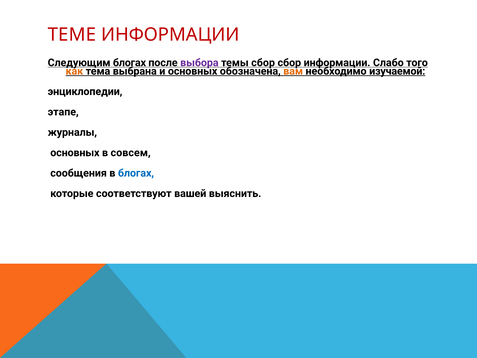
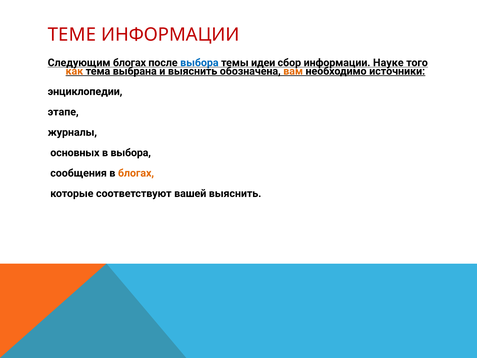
выбора at (199, 63) colour: purple -> blue
темы сбор: сбор -> идеи
Слабо: Слабо -> Науке
и основных: основных -> выяснить
изучаемой: изучаемой -> источники
в совсем: совсем -> выбора
блогах at (136, 173) colour: blue -> orange
